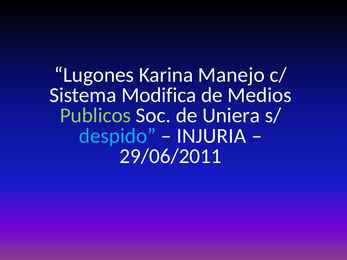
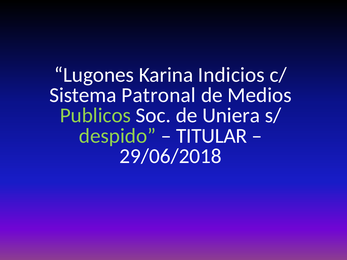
Manejo: Manejo -> Indicios
Modifica: Modifica -> Patronal
despido colour: light blue -> light green
INJURIA: INJURIA -> TITULAR
29/06/2011: 29/06/2011 -> 29/06/2018
